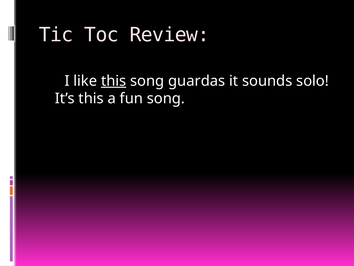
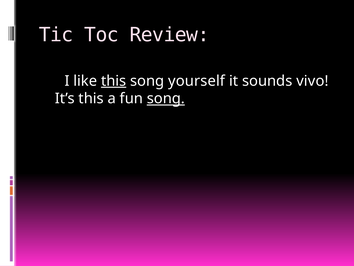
guardas: guardas -> yourself
solo: solo -> vivo
song at (166, 98) underline: none -> present
